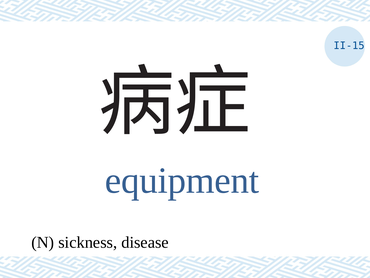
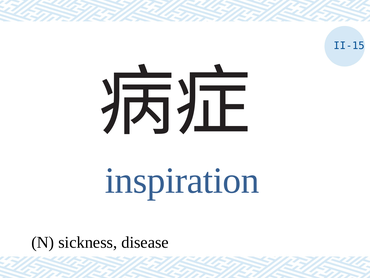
equipment: equipment -> inspiration
